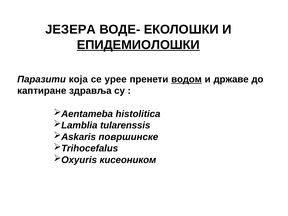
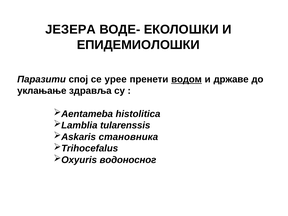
ЕПИДЕМИОЛОШКИ underline: present -> none
која: која -> спој
каптиране: каптиране -> уклањање
површинске: површинске -> становника
кисеоником: кисеоником -> водоносног
